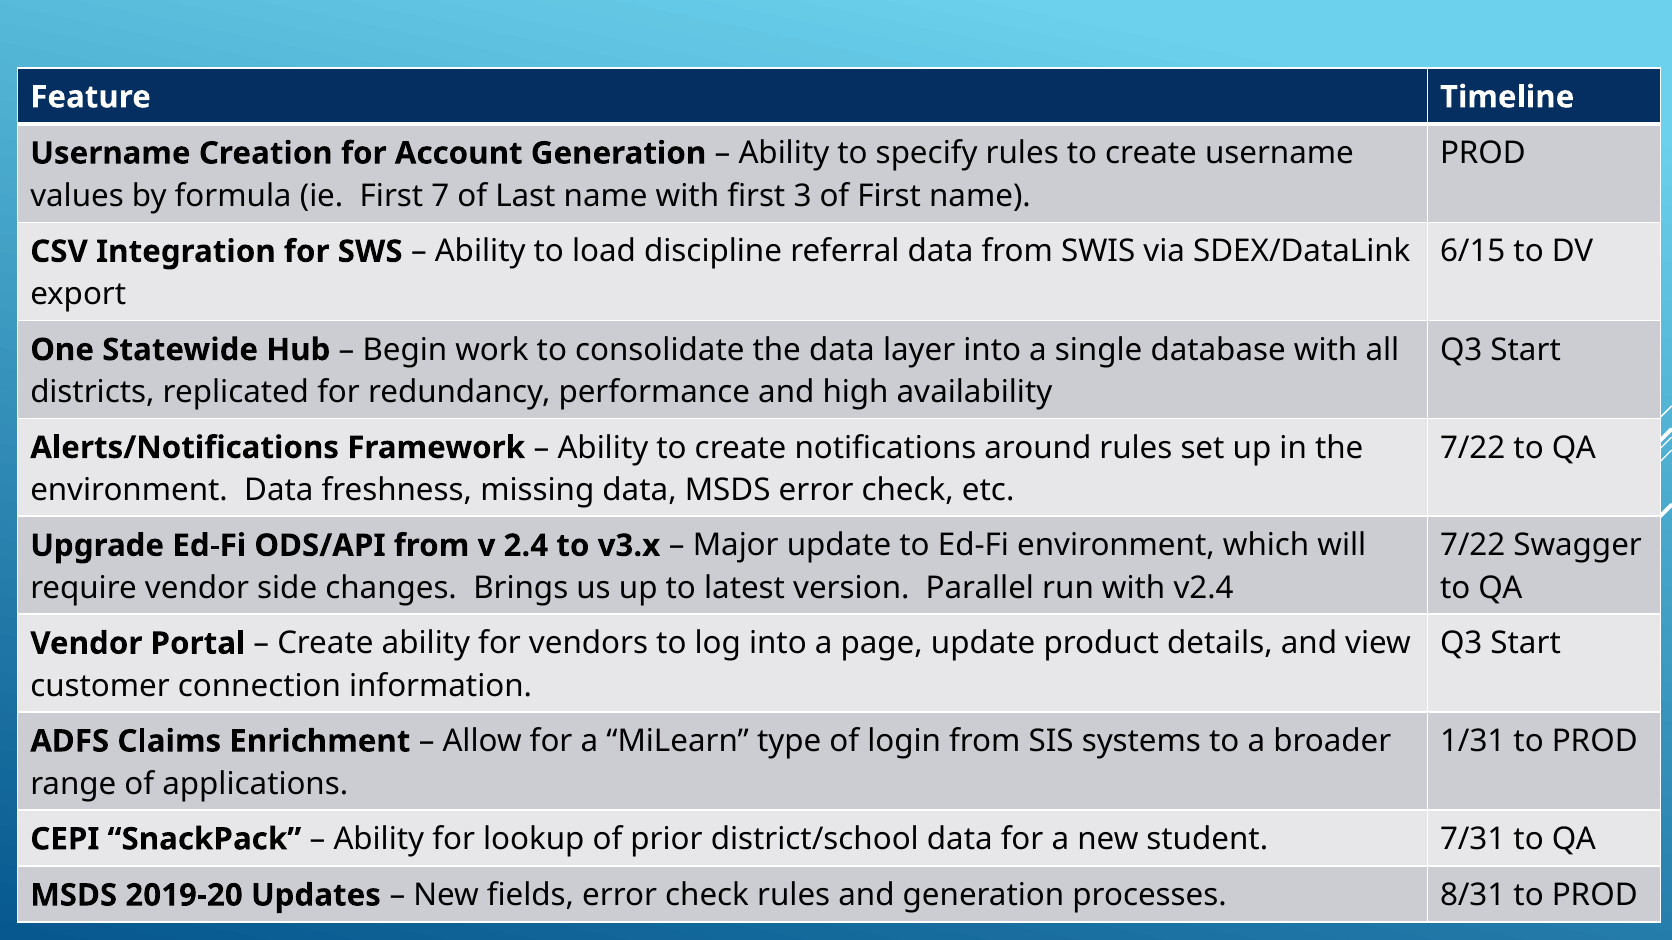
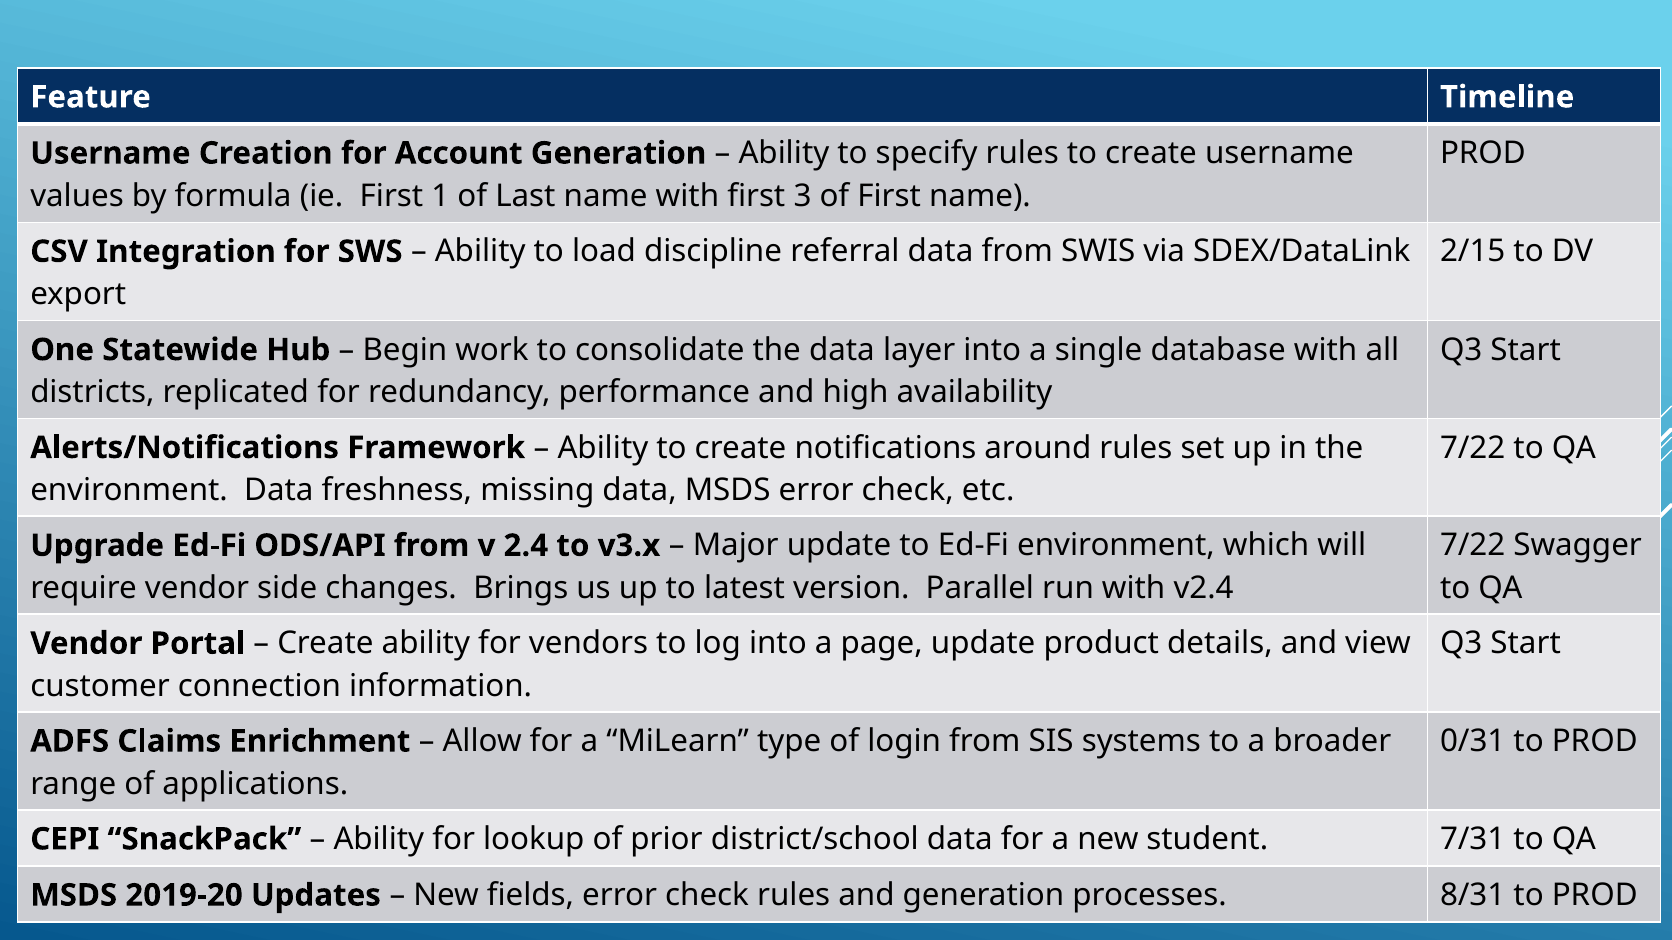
7: 7 -> 1
6/15: 6/15 -> 2/15
1/31: 1/31 -> 0/31
